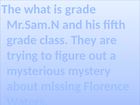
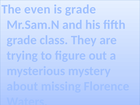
what: what -> even
